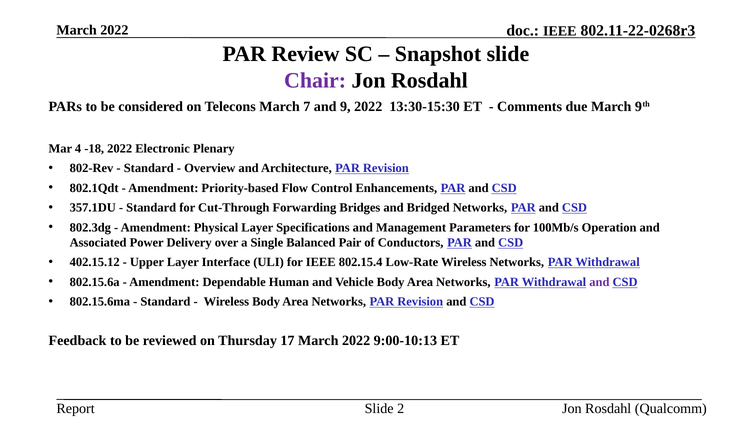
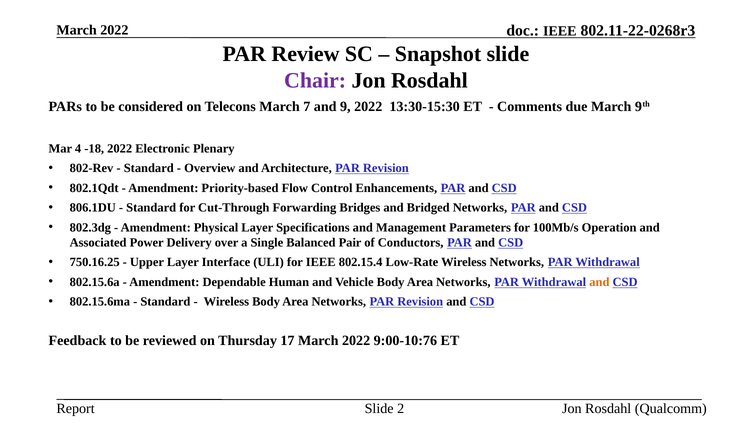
357.1DU: 357.1DU -> 806.1DU
402.15.12: 402.15.12 -> 750.16.25
and at (599, 282) colour: purple -> orange
9:00-10:13: 9:00-10:13 -> 9:00-10:76
